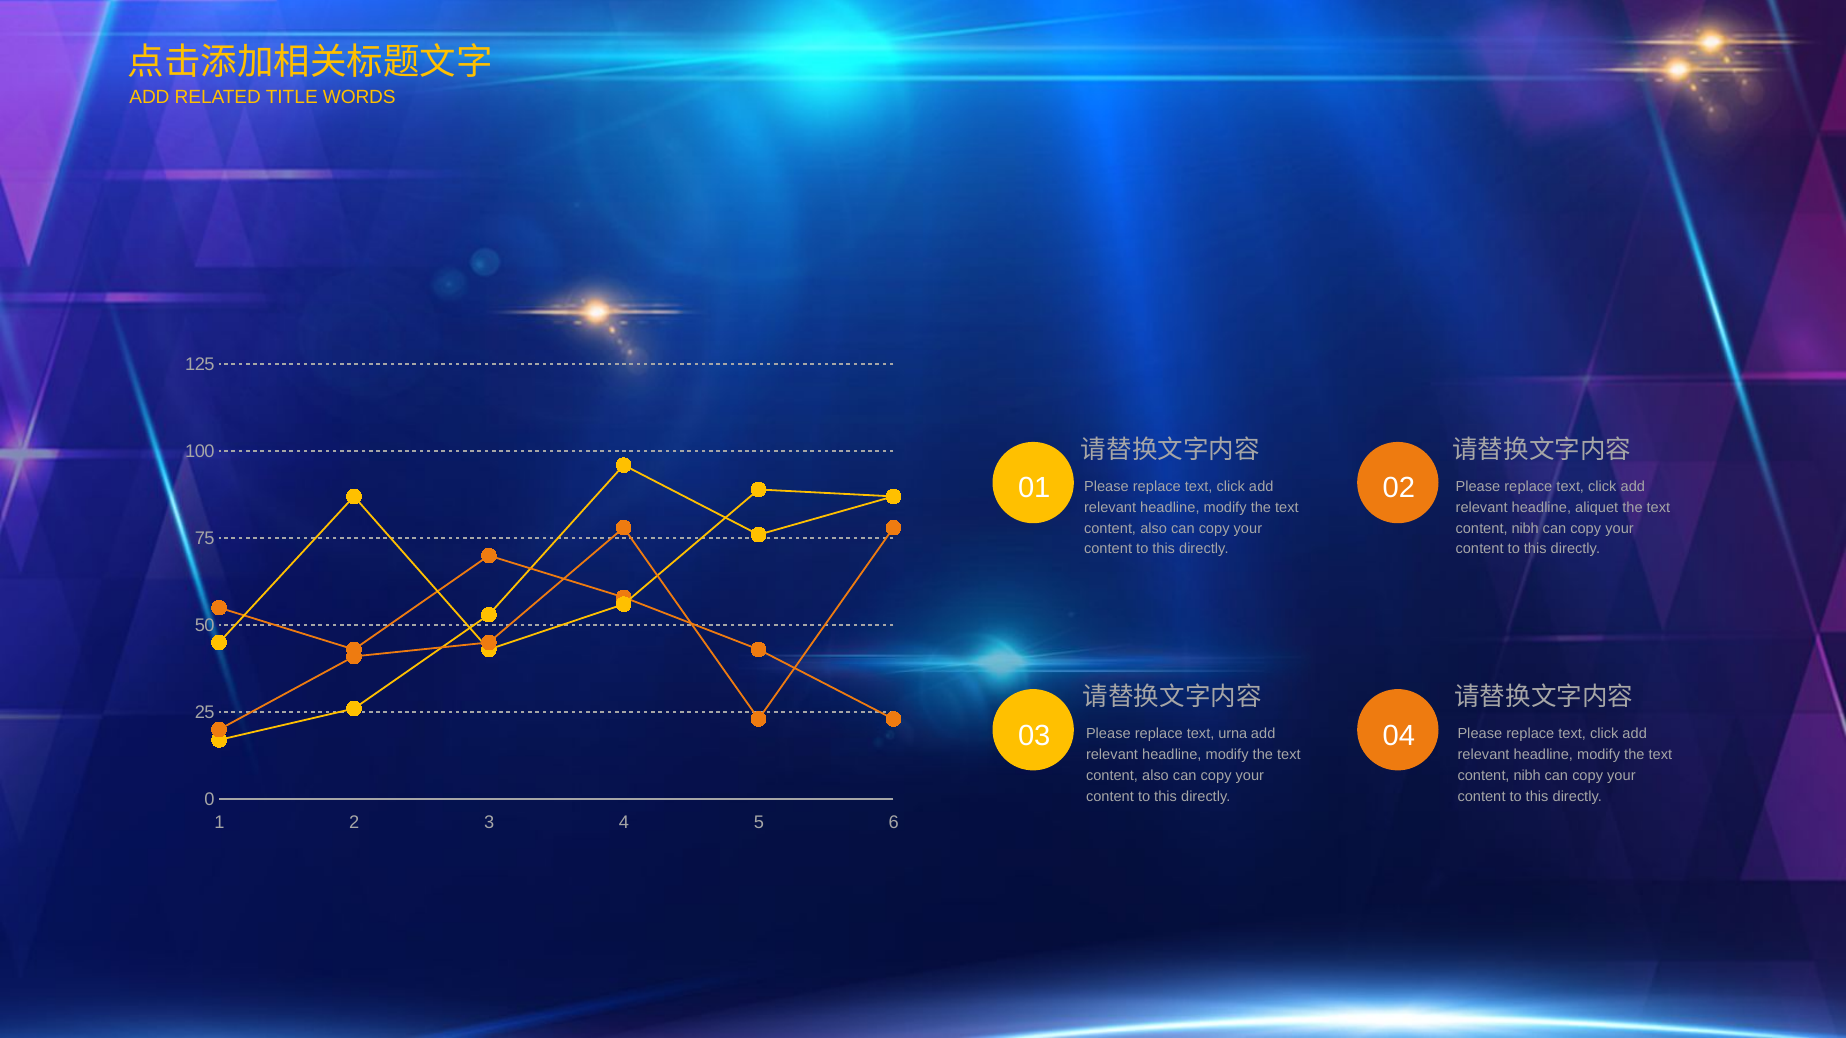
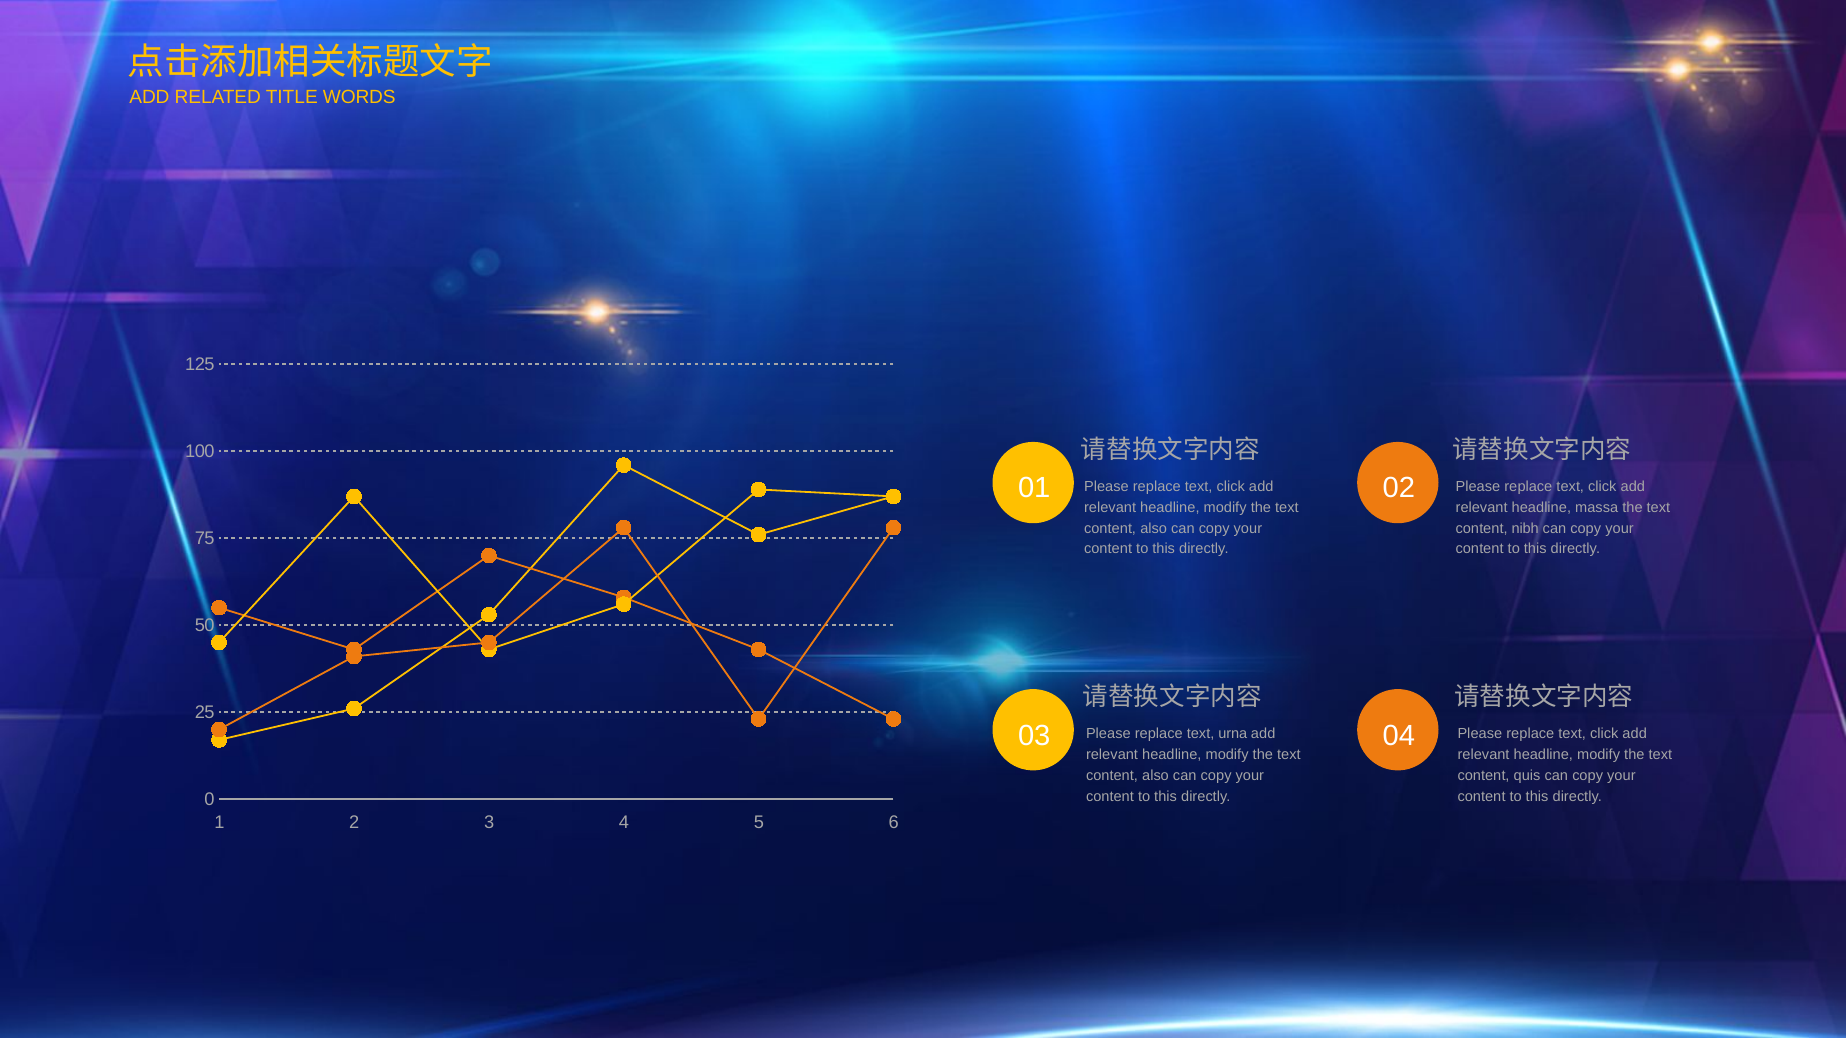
aliquet: aliquet -> massa
nibh at (1527, 776): nibh -> quis
